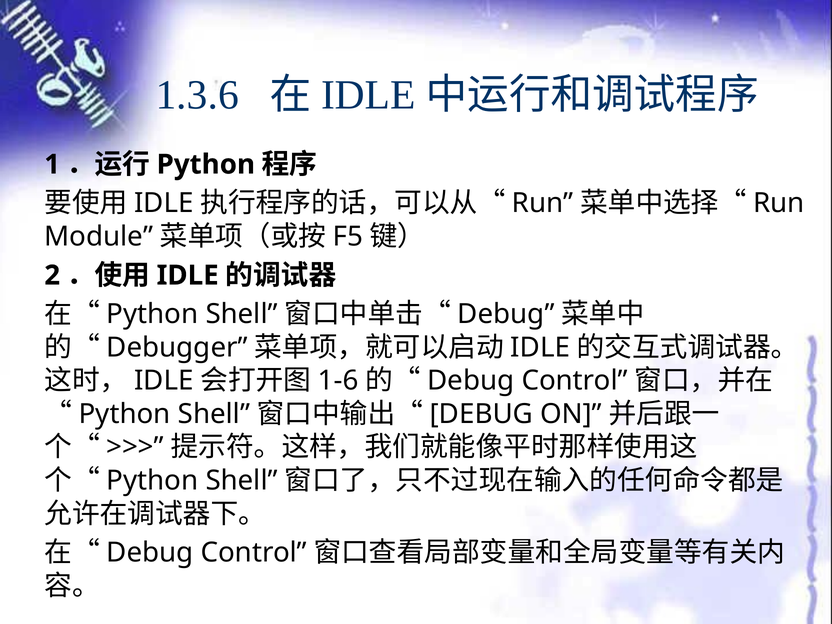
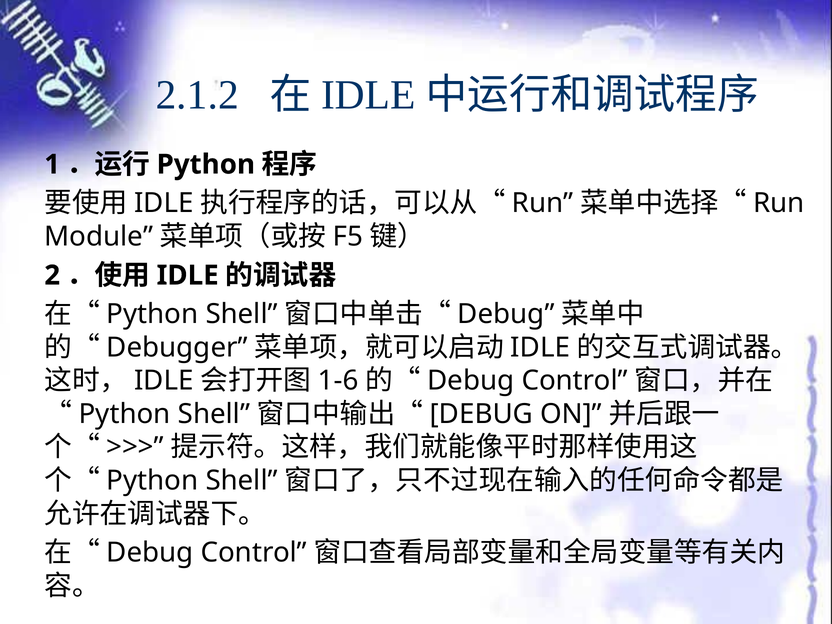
1.3.6: 1.3.6 -> 2.1.2
